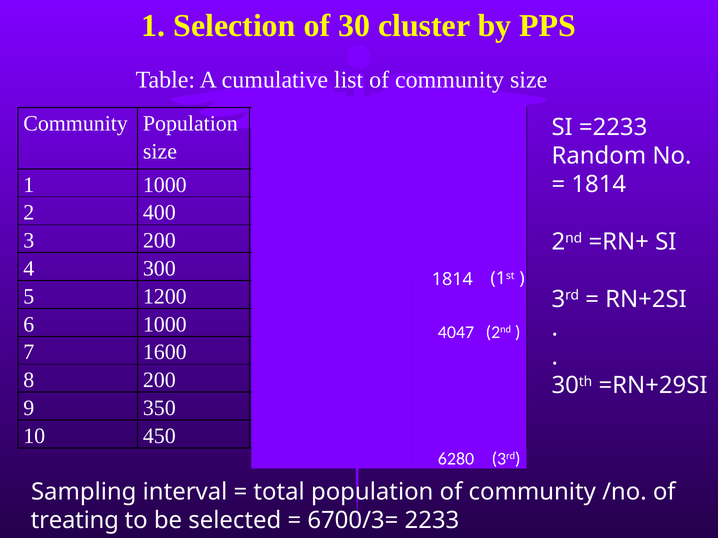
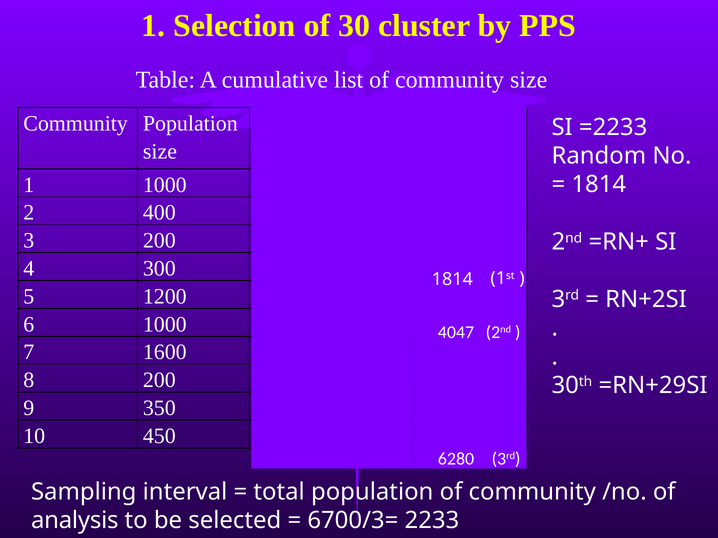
treating: treating -> analysis
